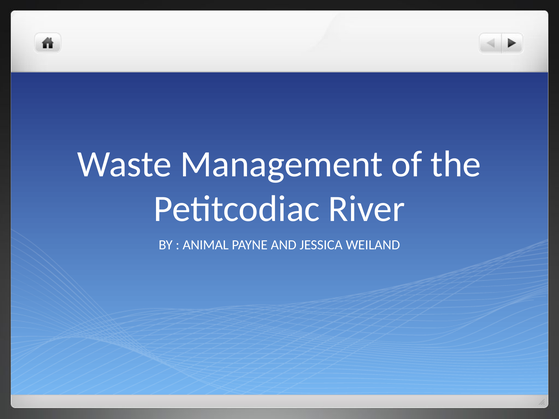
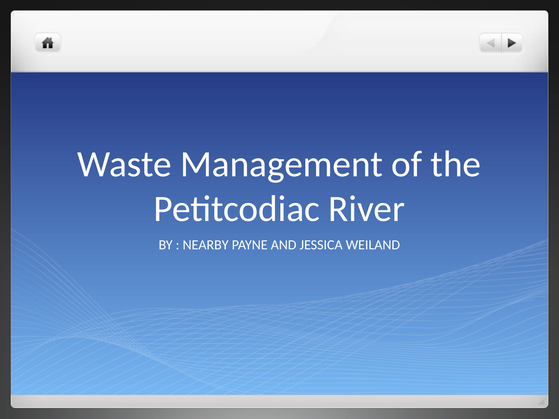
ANIMAL: ANIMAL -> NEARBY
